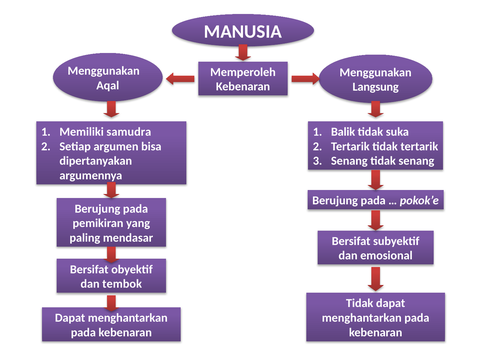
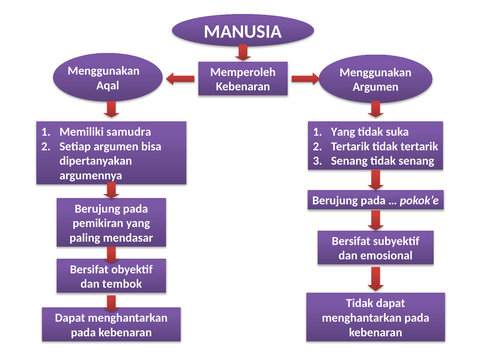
Langsung at (376, 87): Langsung -> Argumen
Balik at (343, 132): Balik -> Yang
